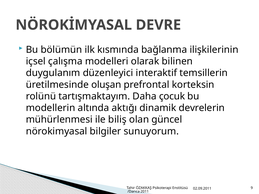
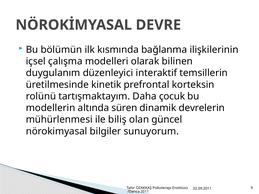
oluşan: oluşan -> kinetik
aktığı: aktığı -> süren
